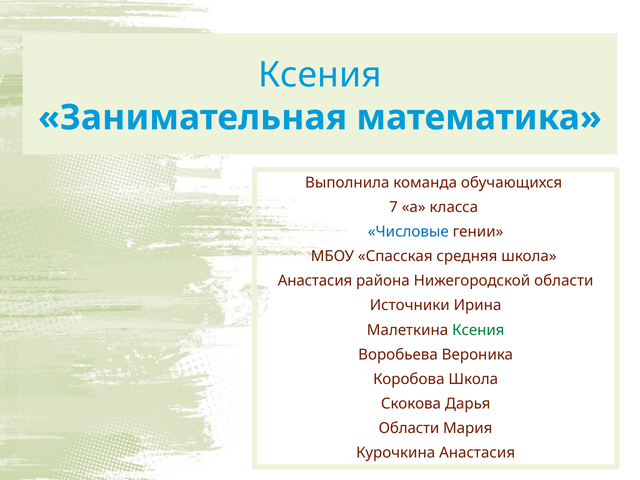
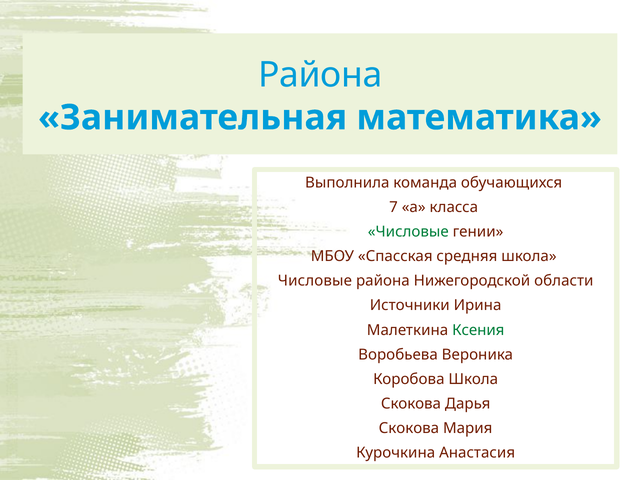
Ксения at (320, 75): Ксения -> Района
Числовые at (408, 232) colour: blue -> green
Анастасия at (315, 281): Анастасия -> Числовые
Области at (409, 428): Области -> Скокова
